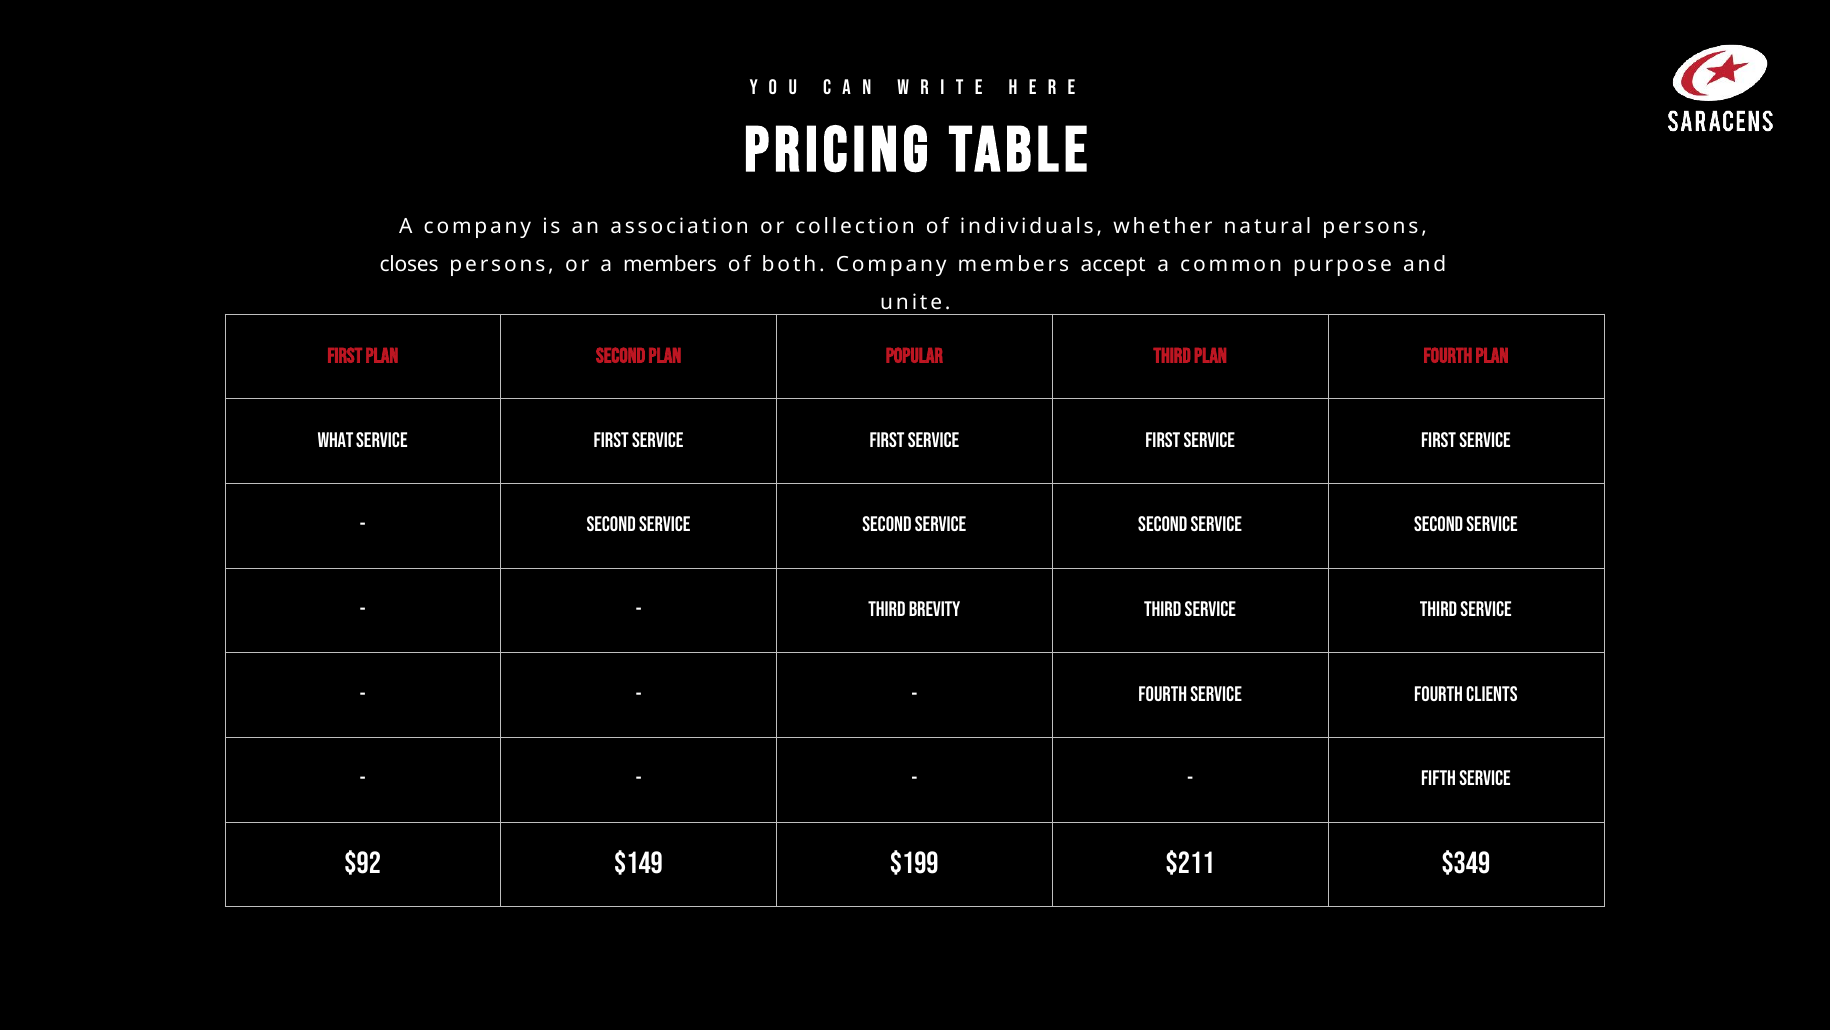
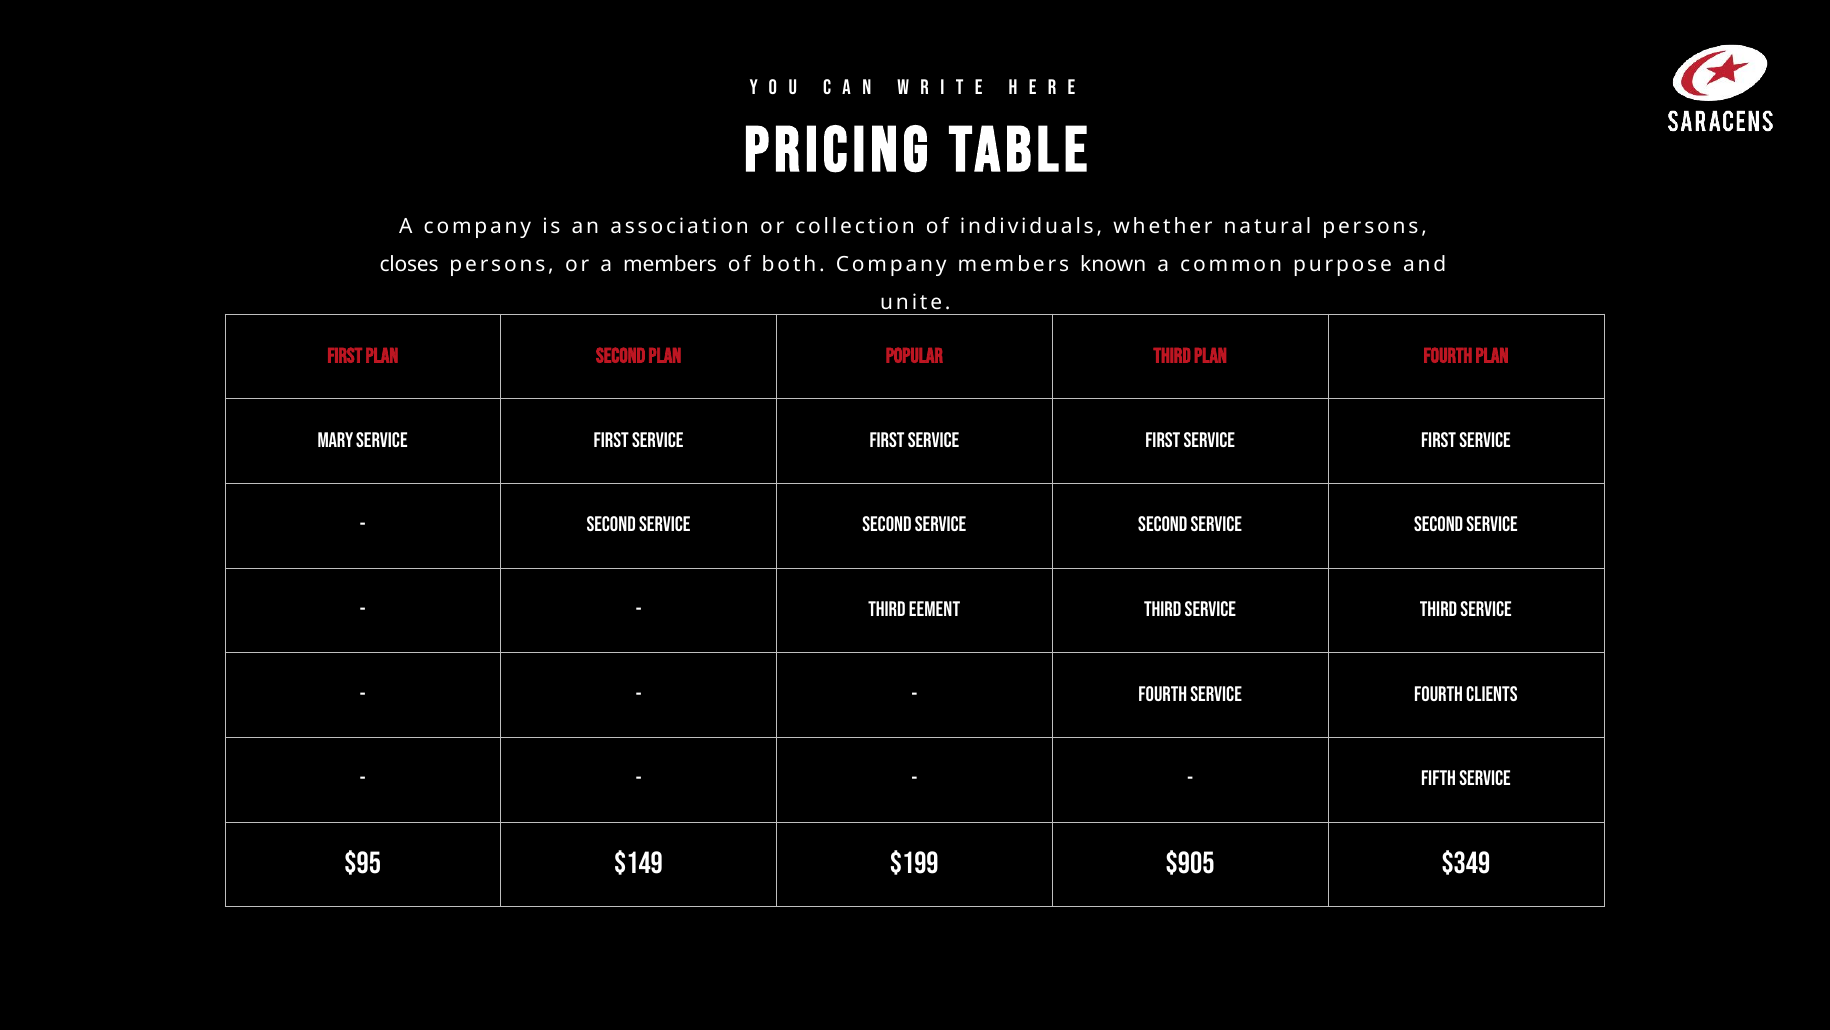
accept: accept -> known
WHAT: WHAT -> MARY
BREVITY: BREVITY -> EEMENT
$92: $92 -> $95
$211: $211 -> $905
